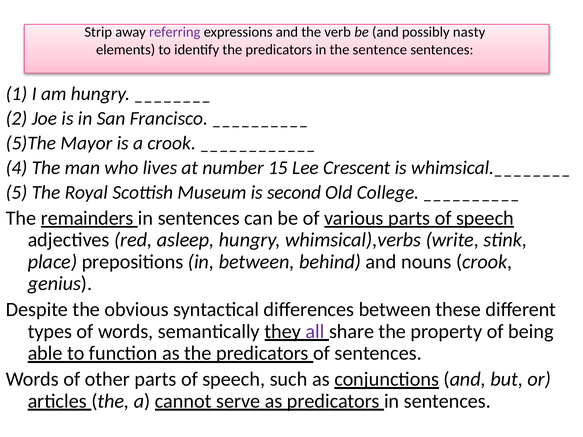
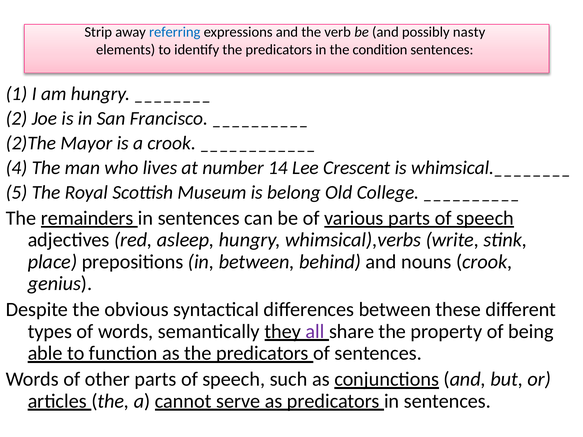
referring colour: purple -> blue
sentence: sentence -> condition
5)The: 5)The -> 2)The
15: 15 -> 14
second: second -> belong
